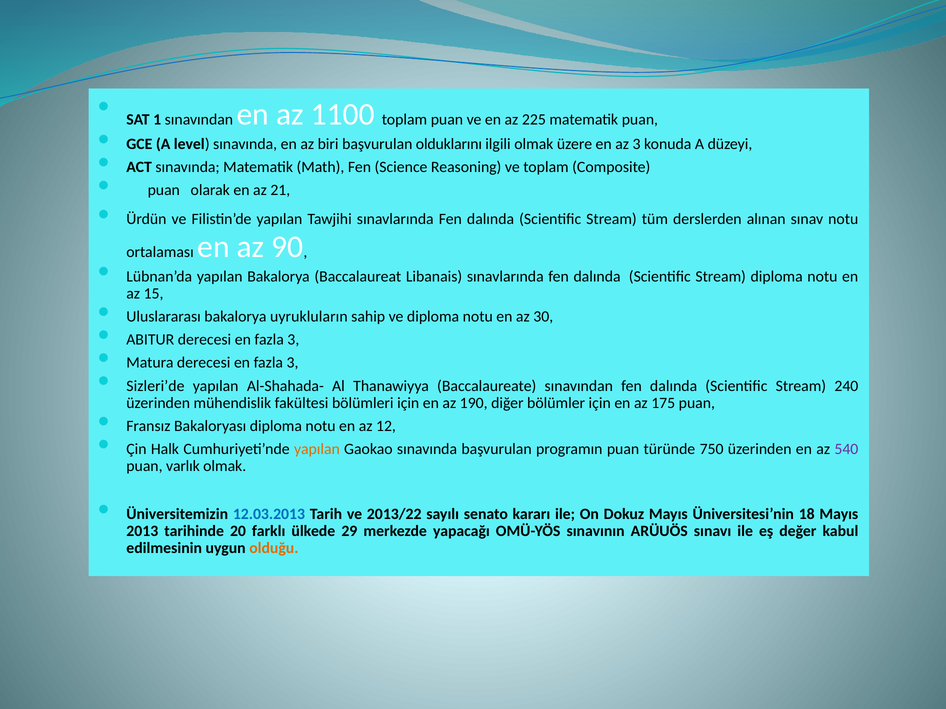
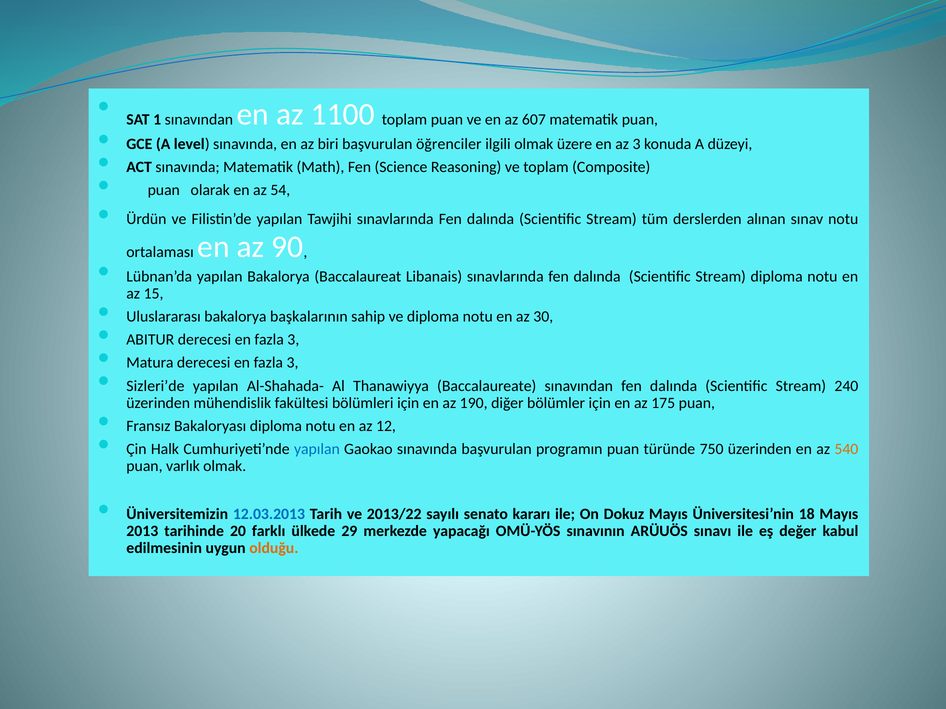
225: 225 -> 607
olduklarını: olduklarını -> öğrenciler
21: 21 -> 54
uyrukluların: uyrukluların -> başkalarının
yapılan at (317, 449) colour: orange -> blue
540 colour: purple -> orange
